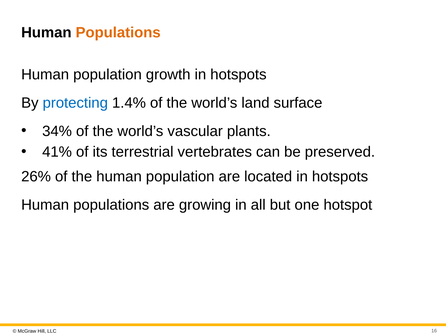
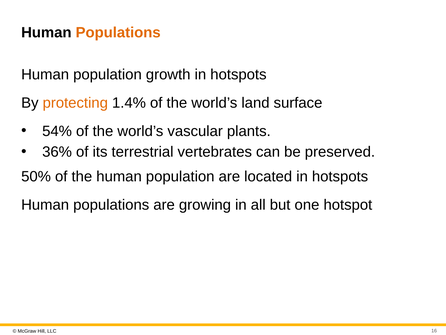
protecting colour: blue -> orange
34%: 34% -> 54%
41%: 41% -> 36%
26%: 26% -> 50%
